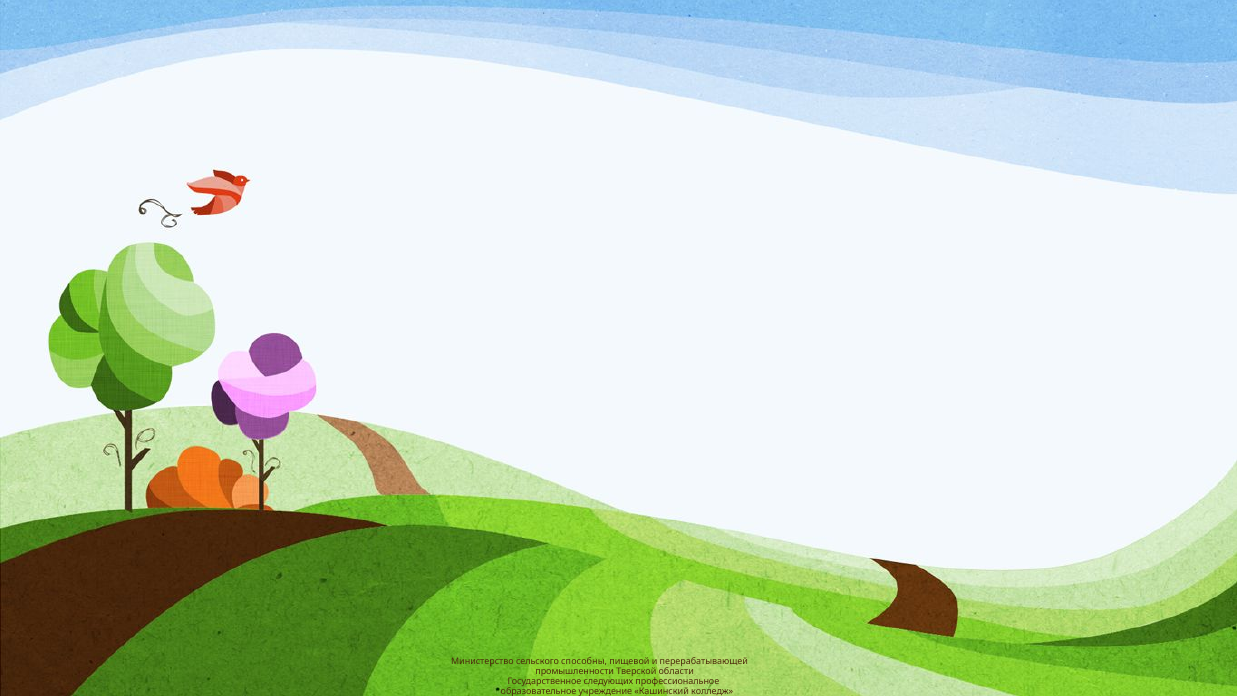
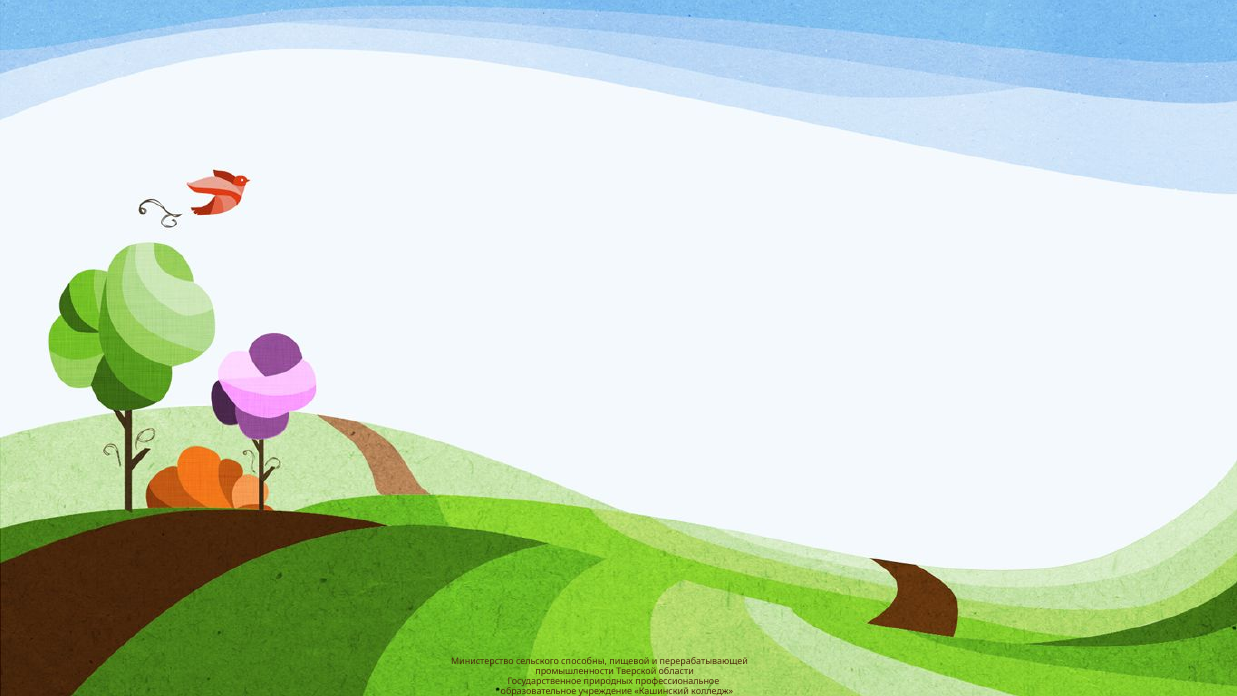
следующих: следующих -> природных
